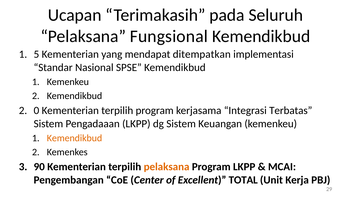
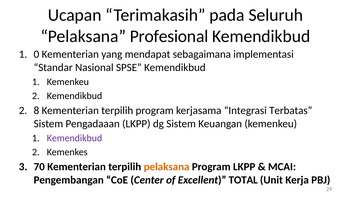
Fungsional: Fungsional -> Profesional
5: 5 -> 0
ditempatkan: ditempatkan -> sebagaimana
0: 0 -> 8
Kemendikbud at (74, 138) colour: orange -> purple
90: 90 -> 70
